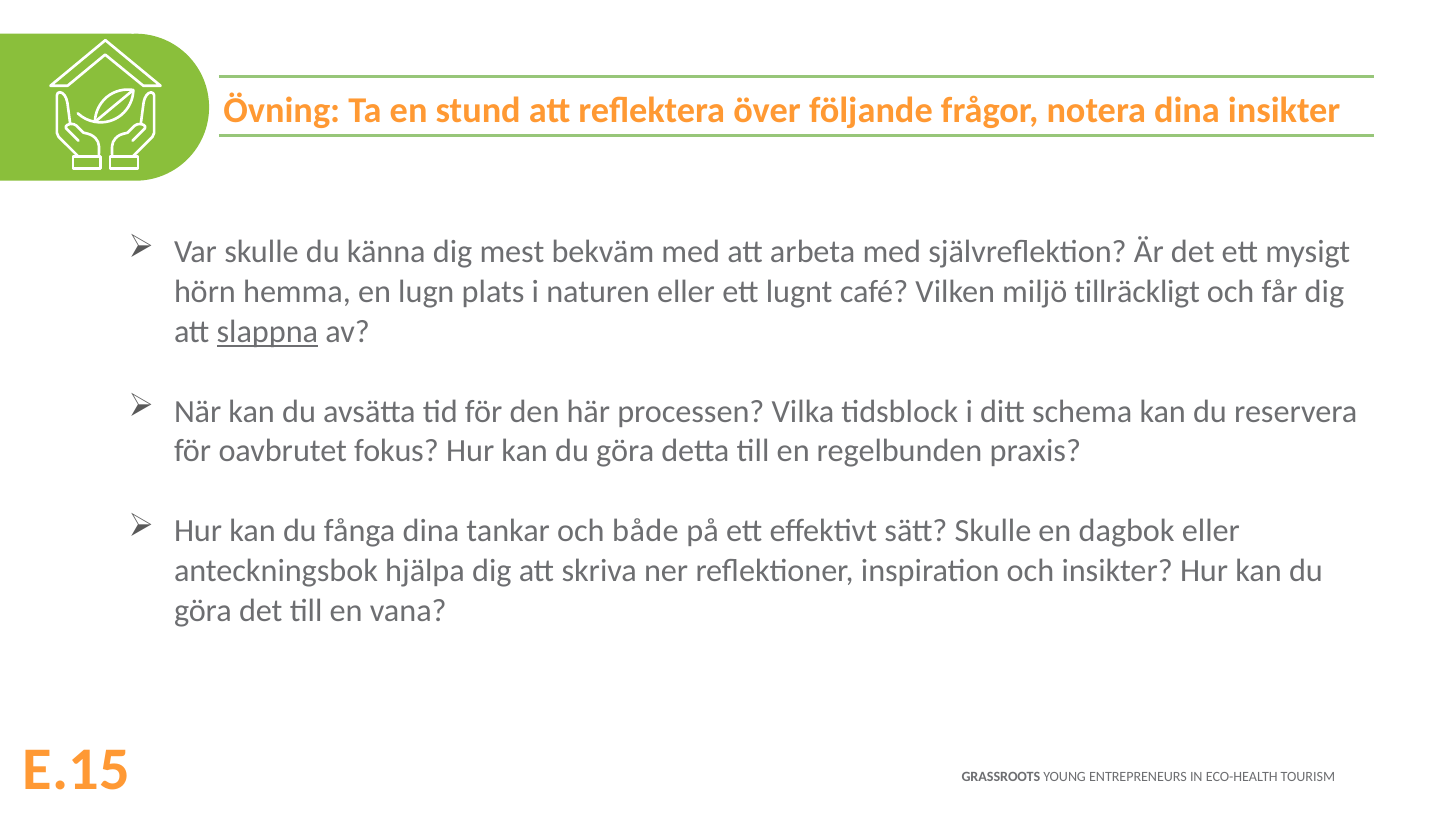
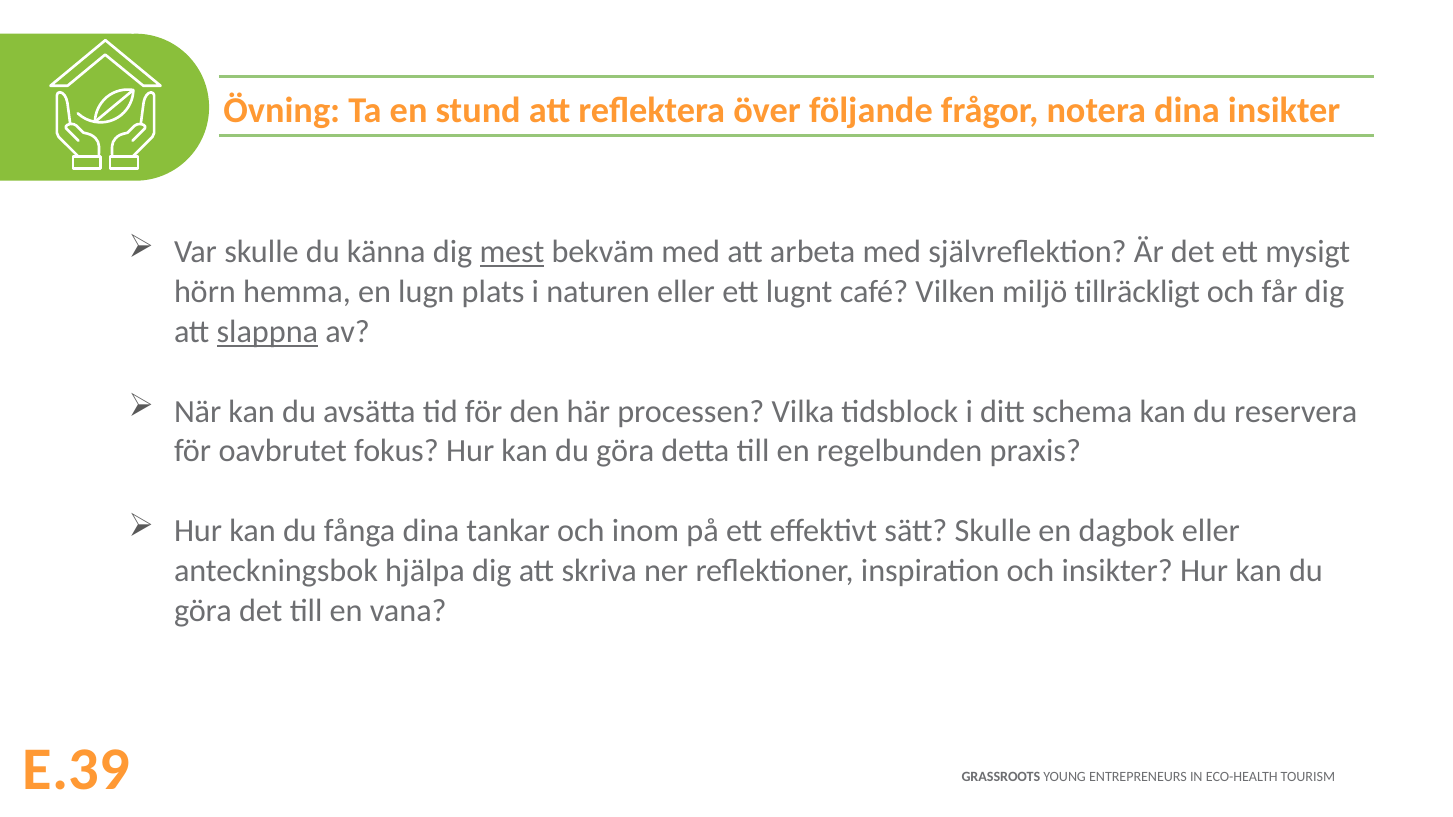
mest underline: none -> present
både: både -> inom
E.15: E.15 -> E.39
